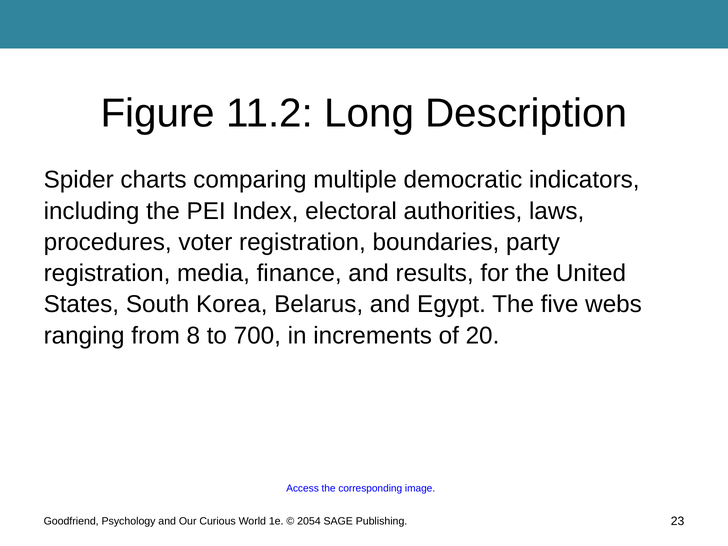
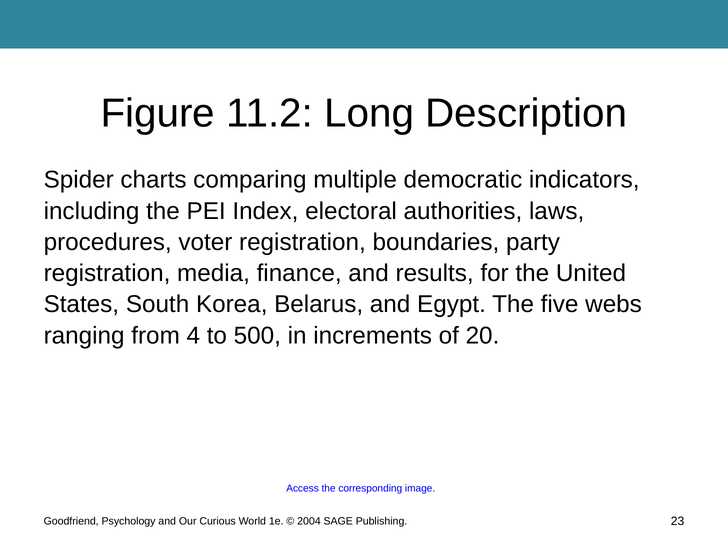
8: 8 -> 4
700: 700 -> 500
2054: 2054 -> 2004
